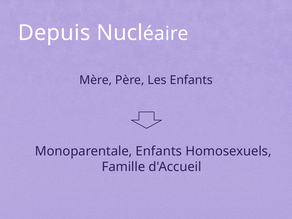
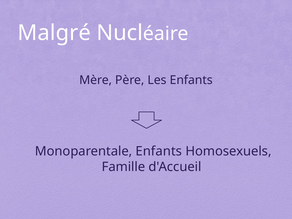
Depuis: Depuis -> Malgré
